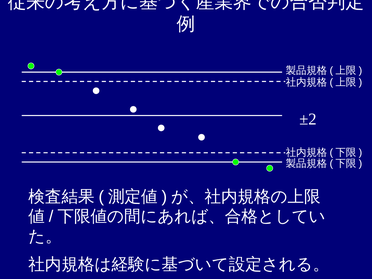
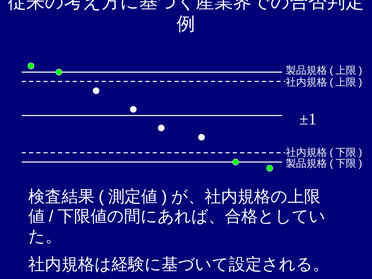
±2: ±2 -> ±1
